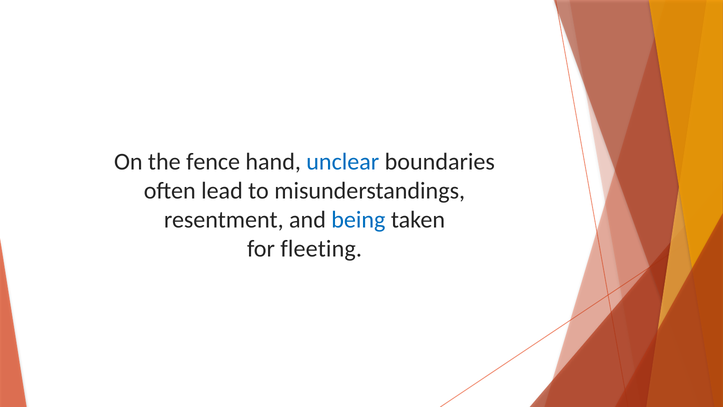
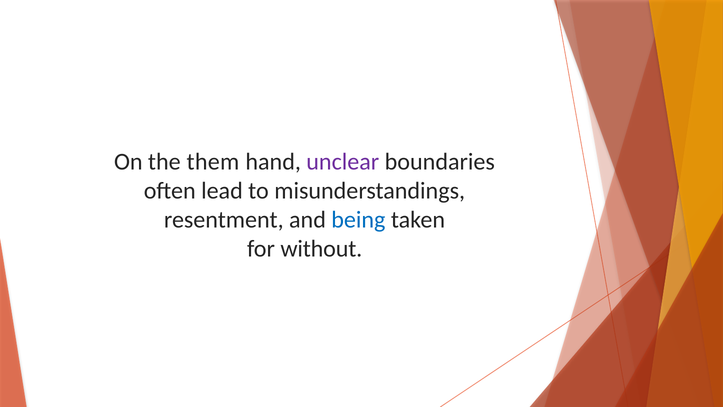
fence: fence -> them
unclear colour: blue -> purple
fleeting: fleeting -> without
